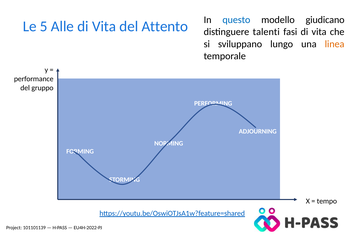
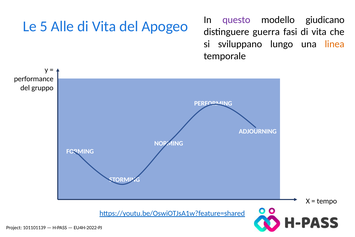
Attento: Attento -> Apogeo
questo colour: blue -> purple
talenti: talenti -> guerra
